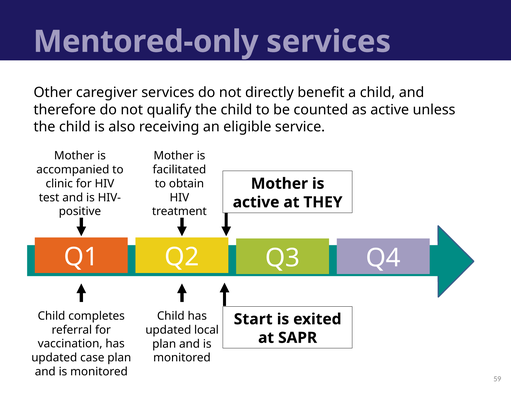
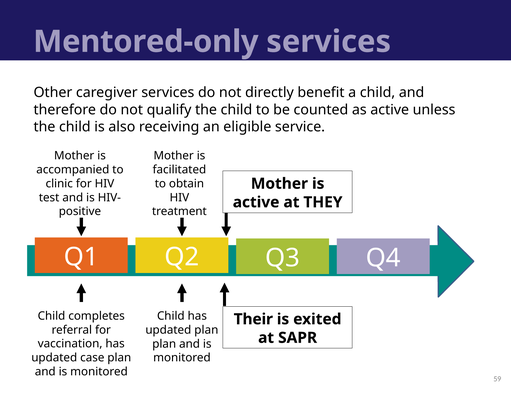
Start: Start -> Their
updated local: local -> plan
